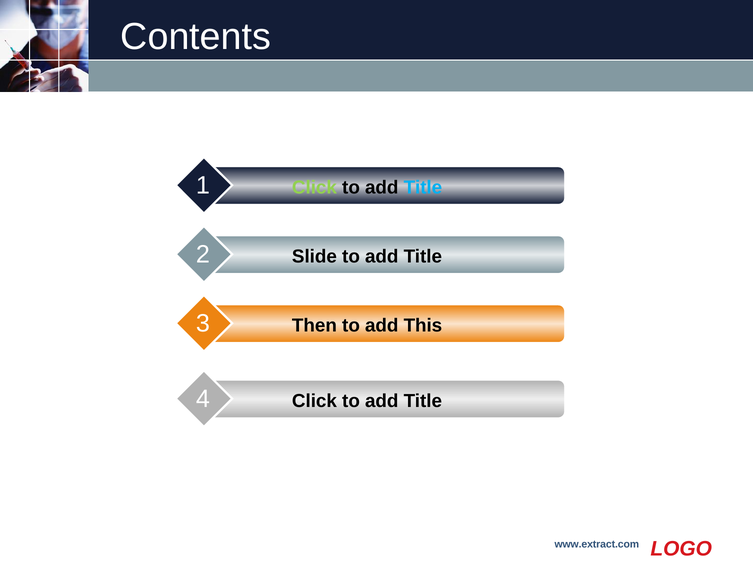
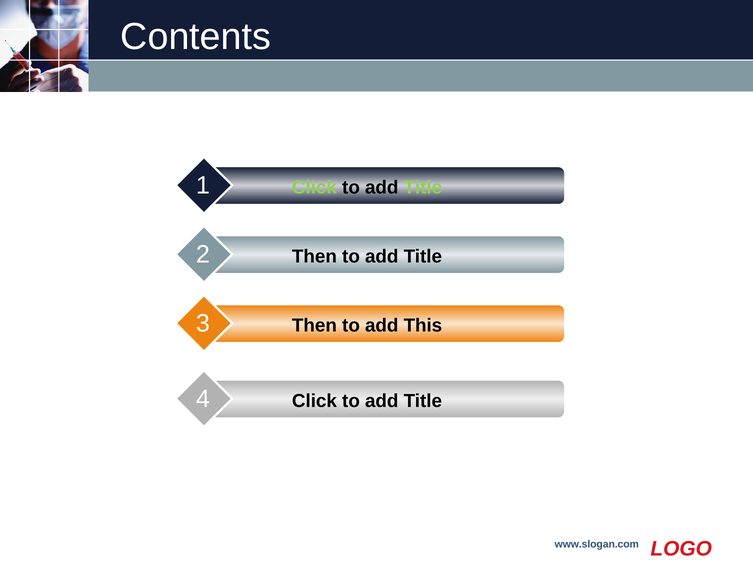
Title at (423, 188) colour: light blue -> light green
Slide at (314, 257): Slide -> Then
www.extract.com: www.extract.com -> www.slogan.com
